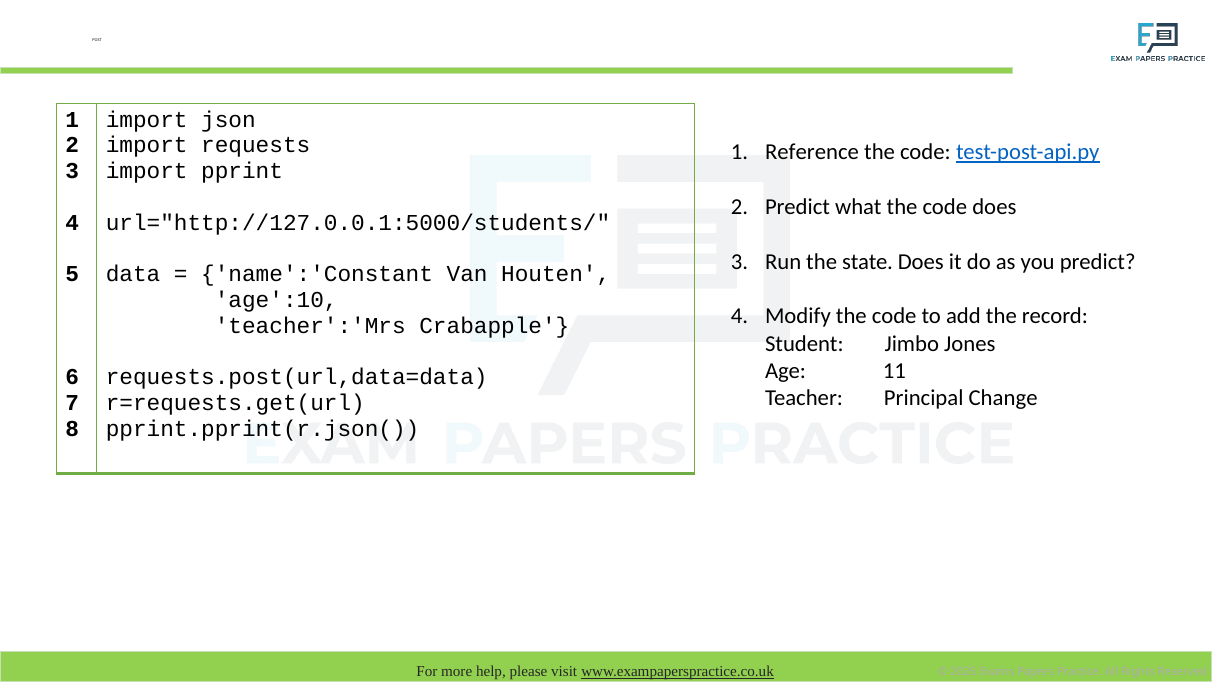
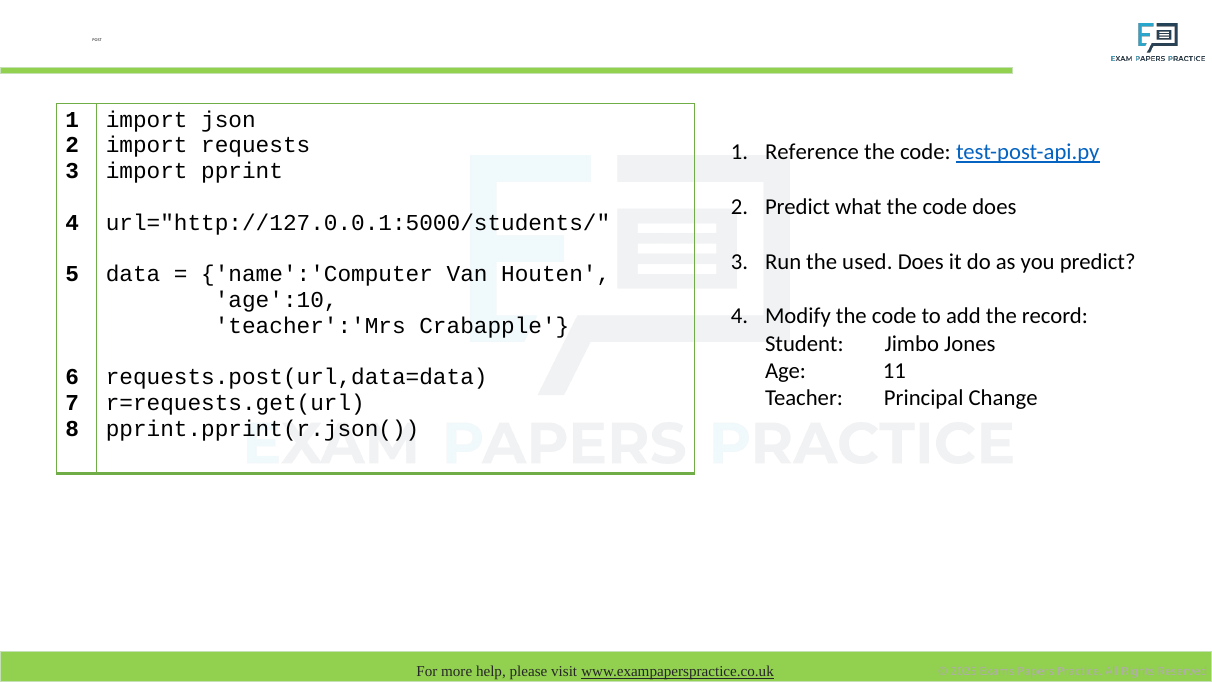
state: state -> used
name':'Constant: name':'Constant -> name':'Computer
